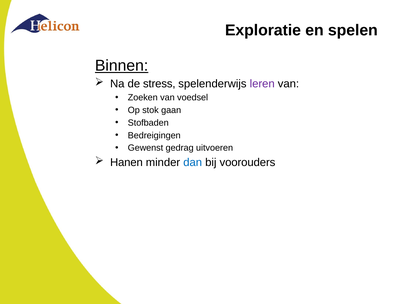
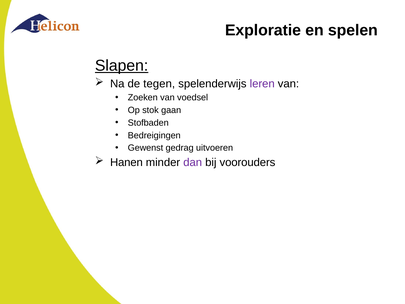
Binnen: Binnen -> Slapen
stress: stress -> tegen
dan colour: blue -> purple
